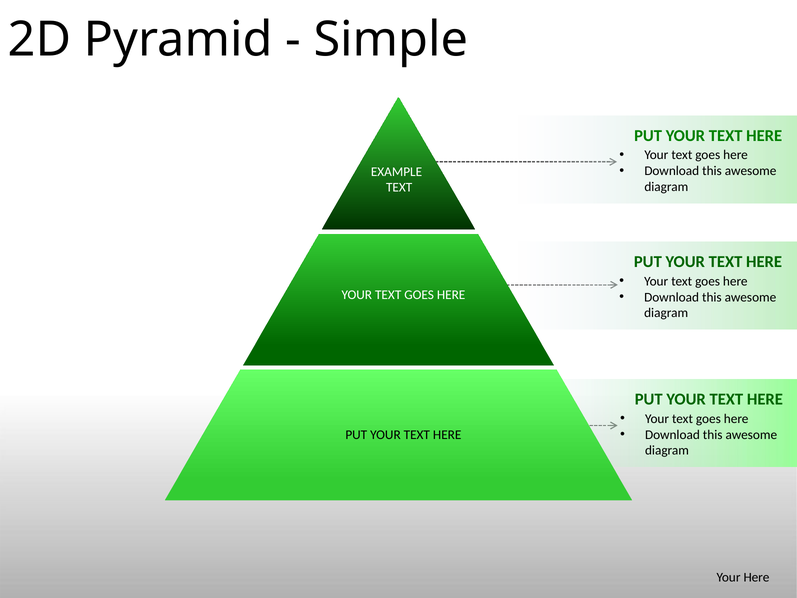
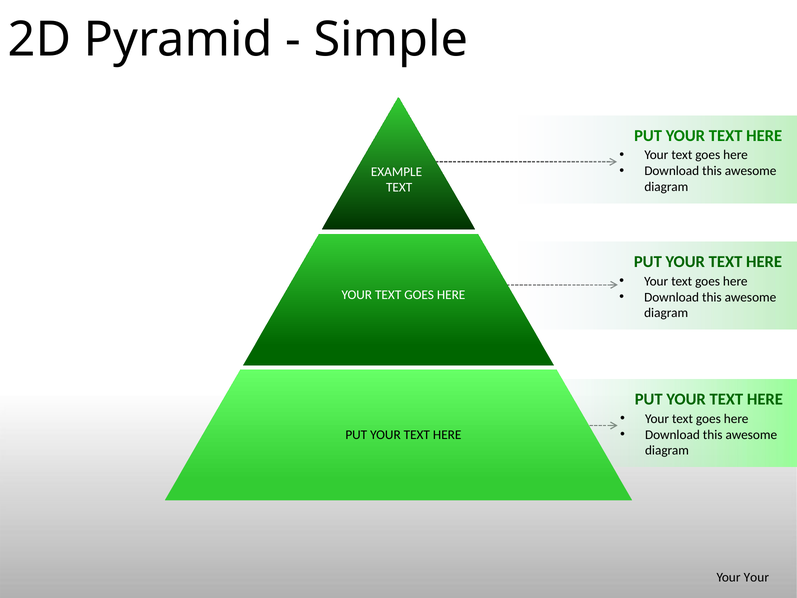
Your Here: Here -> Your
